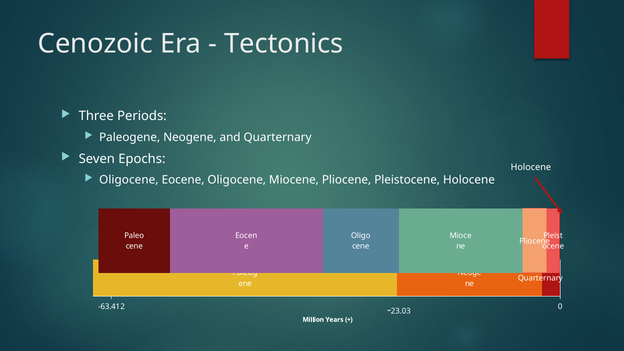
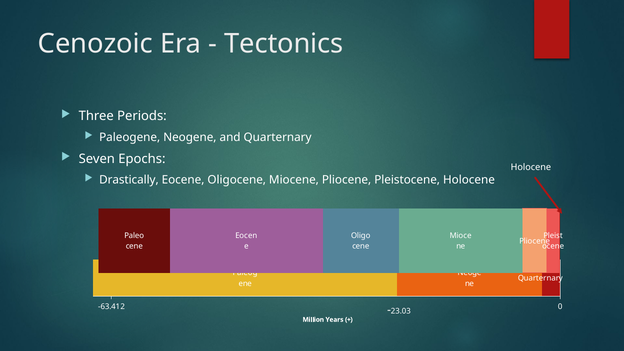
Oligocene at (129, 180): Oligocene -> Drastically
